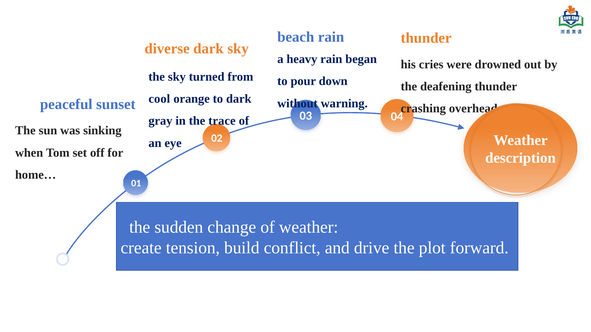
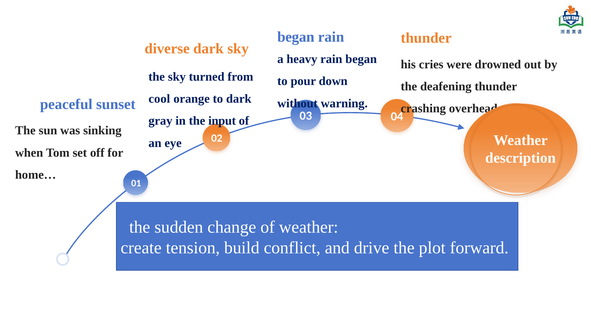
beach at (296, 37): beach -> began
trace: trace -> input
